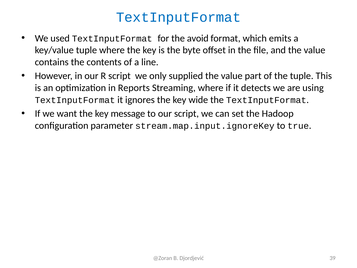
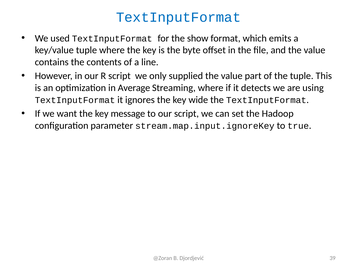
avoid: avoid -> show
Reports: Reports -> Average
